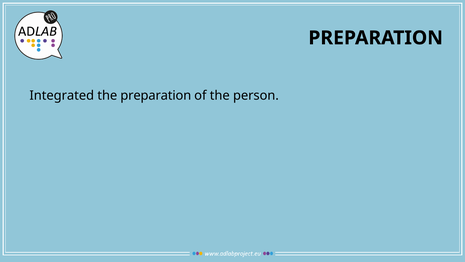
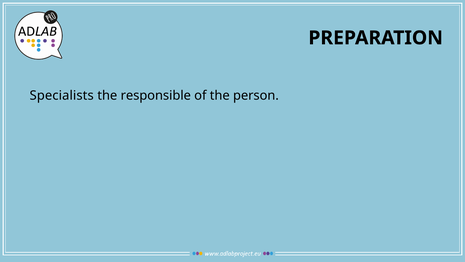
Integrated: Integrated -> Specialists
the preparation: preparation -> responsible
